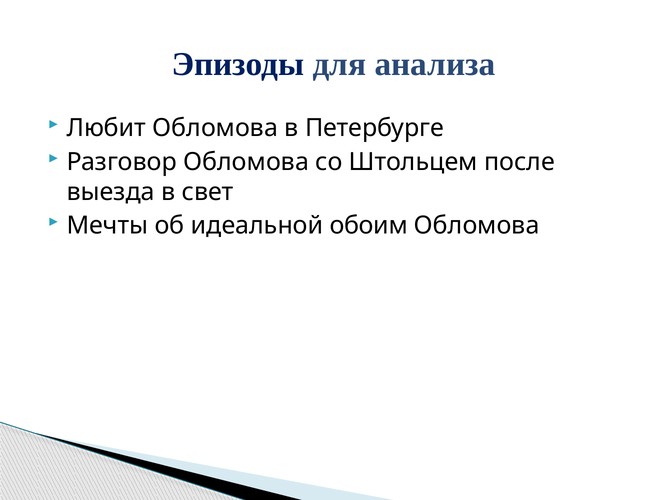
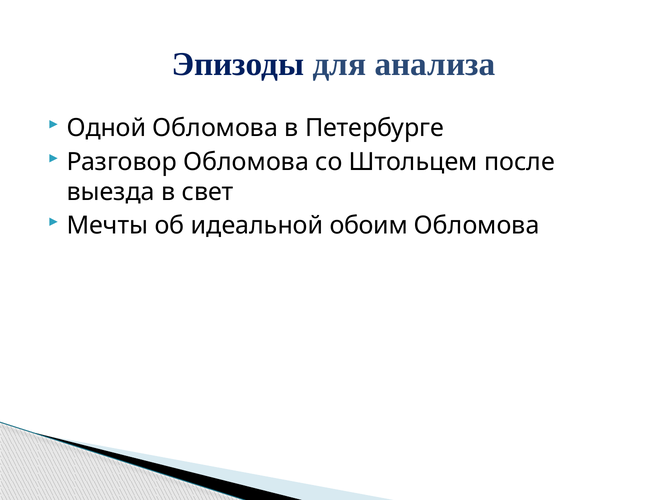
Любит: Любит -> Одной
